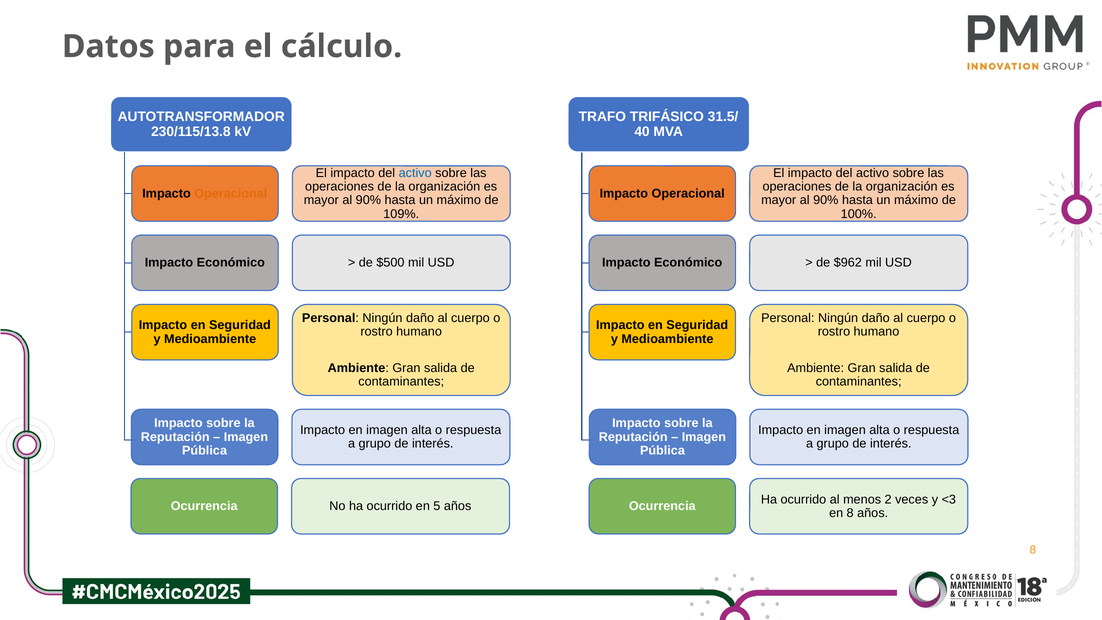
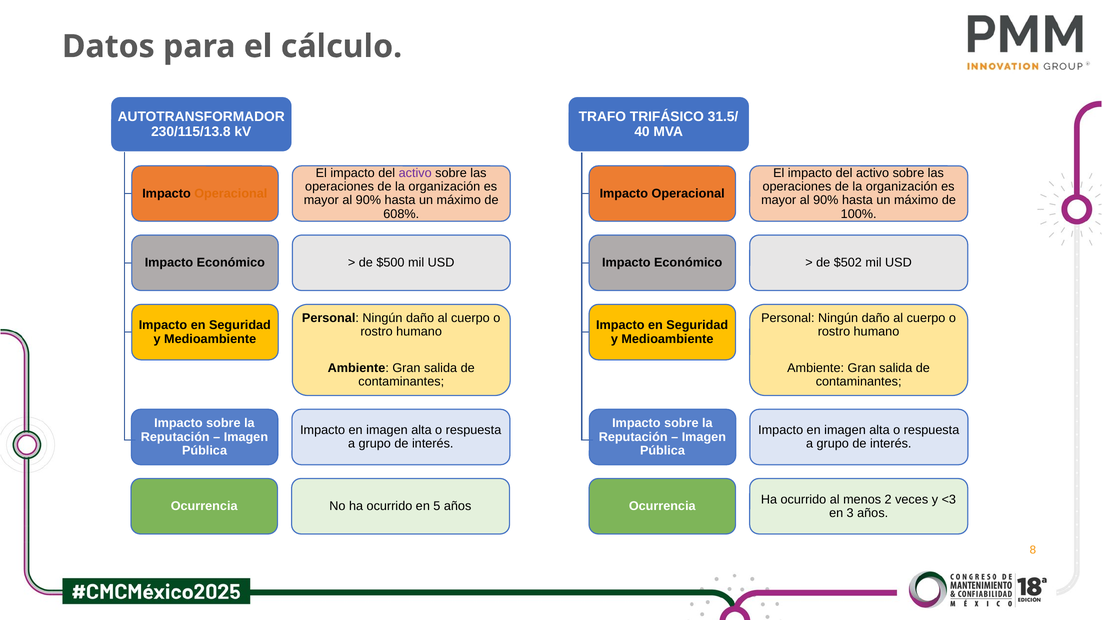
activo at (415, 173) colour: blue -> purple
109%: 109% -> 608%
$962: $962 -> $502
en 8: 8 -> 3
